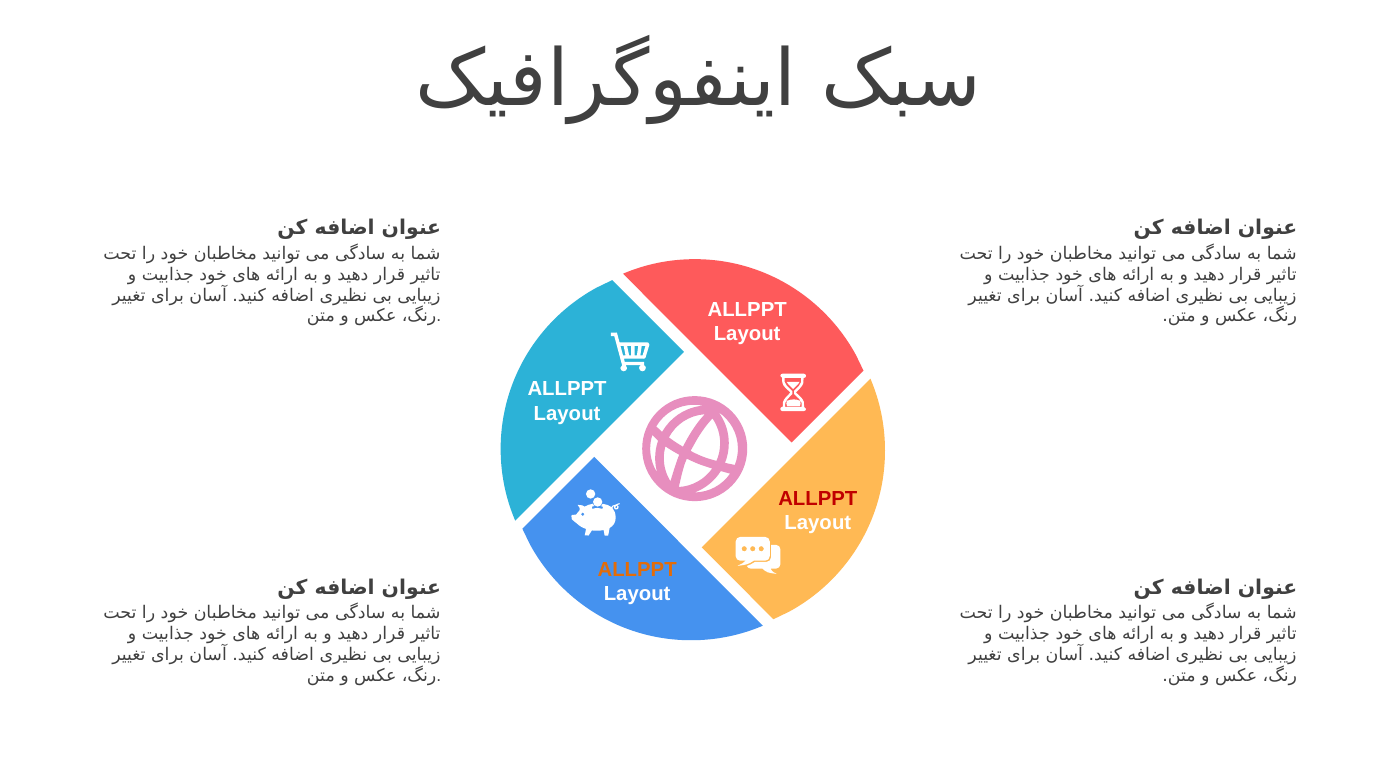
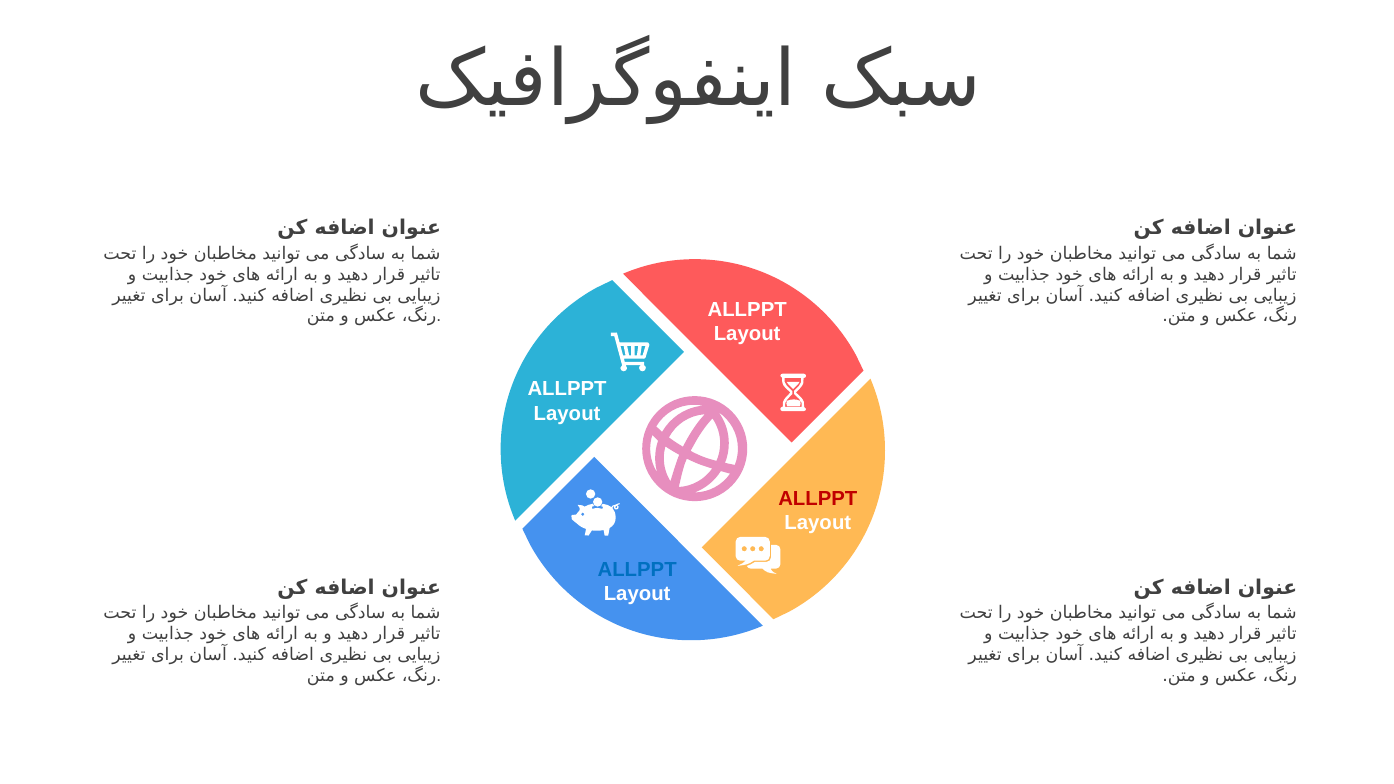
ALLPPT at (637, 569) colour: orange -> blue
